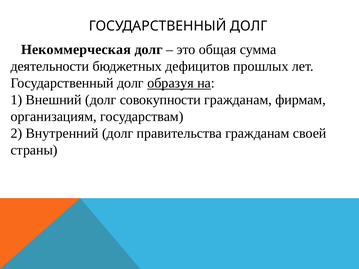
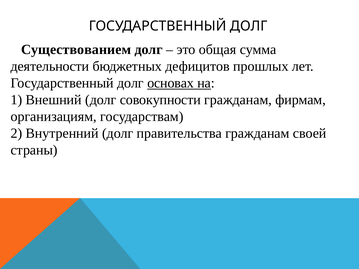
Некоммерческая: Некоммерческая -> Существованием
образуя: образуя -> основах
